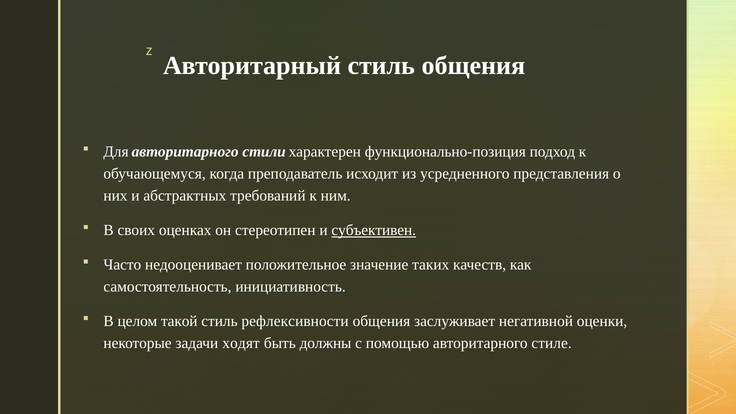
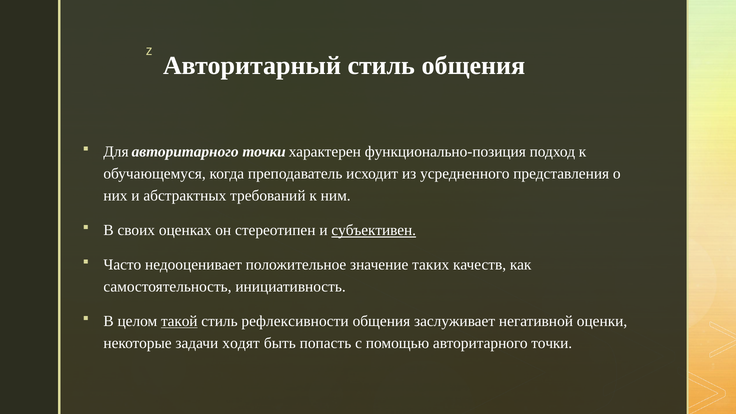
Для авторитарного стили: стили -> точки
такой underline: none -> present
должны: должны -> попасть
помощью авторитарного стиле: стиле -> точки
